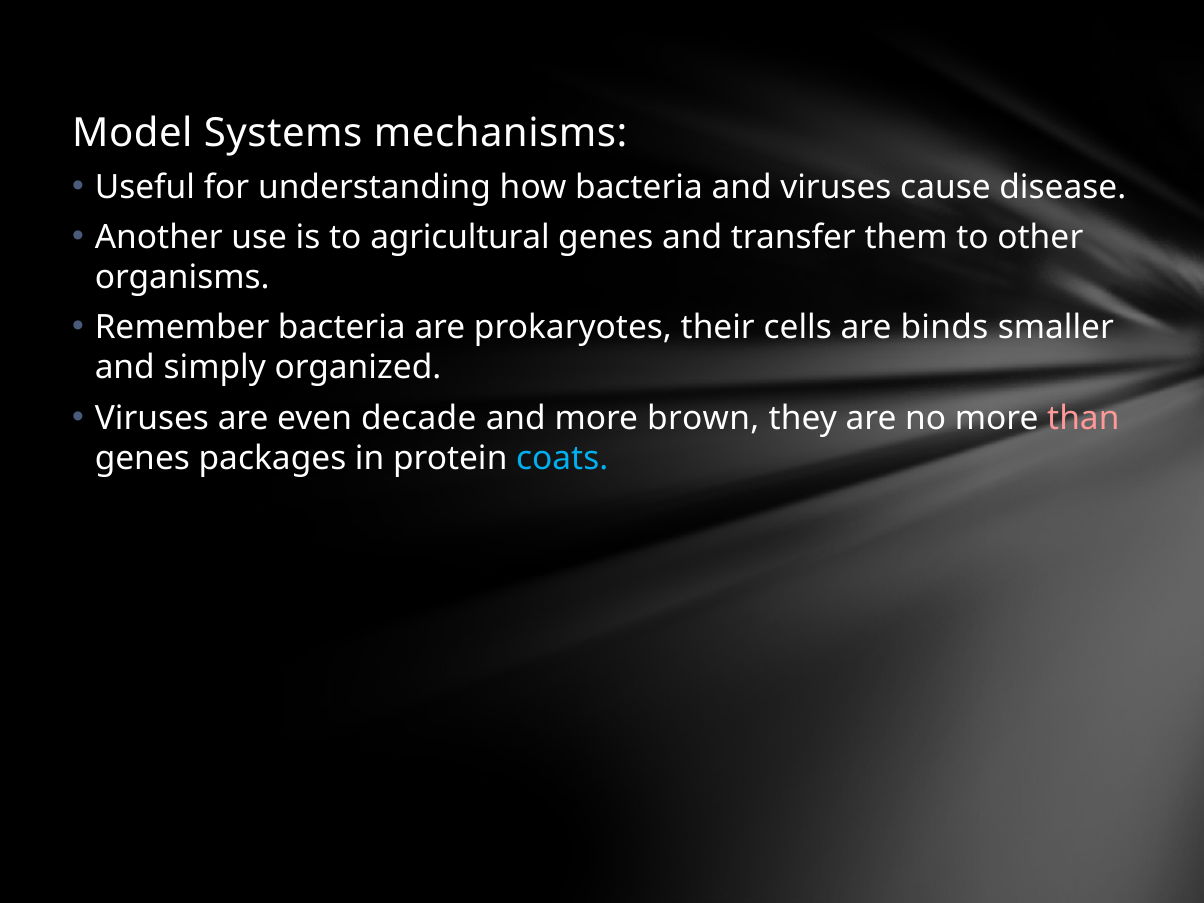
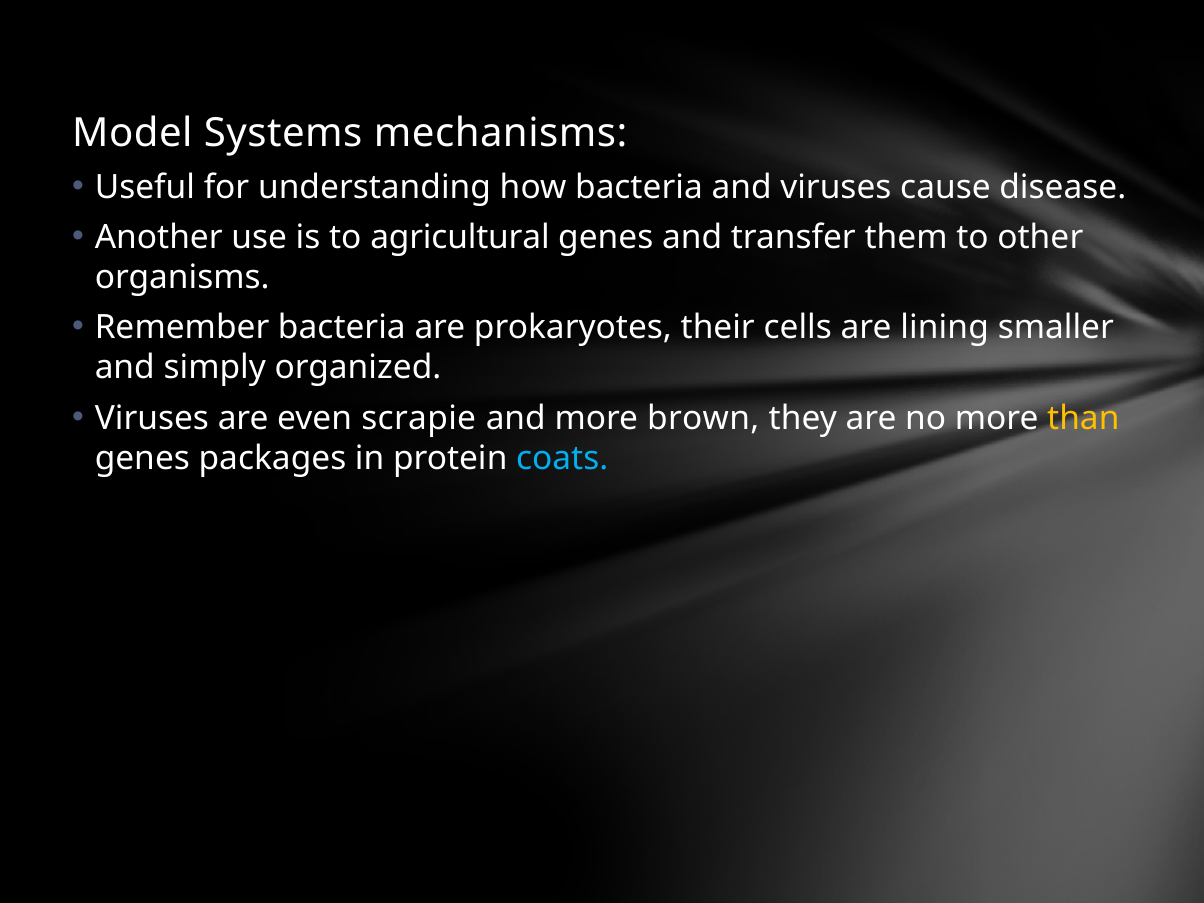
binds: binds -> lining
decade: decade -> scrapie
than colour: pink -> yellow
